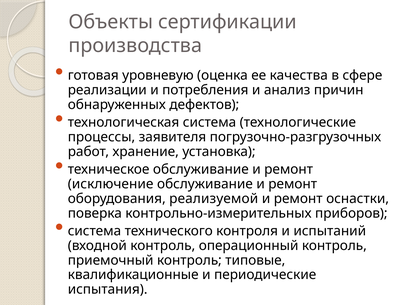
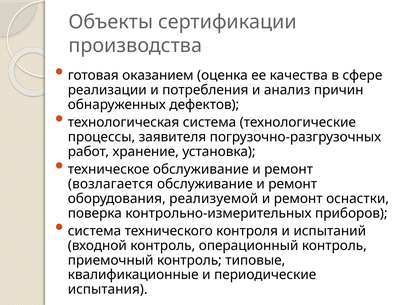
уровневую: уровневую -> оказанием
исключение: исключение -> возлагается
